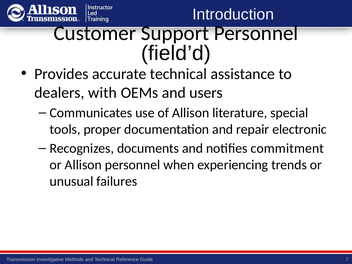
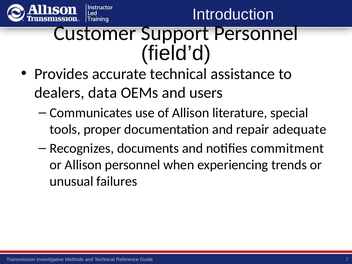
with: with -> data
electronic: electronic -> adequate
